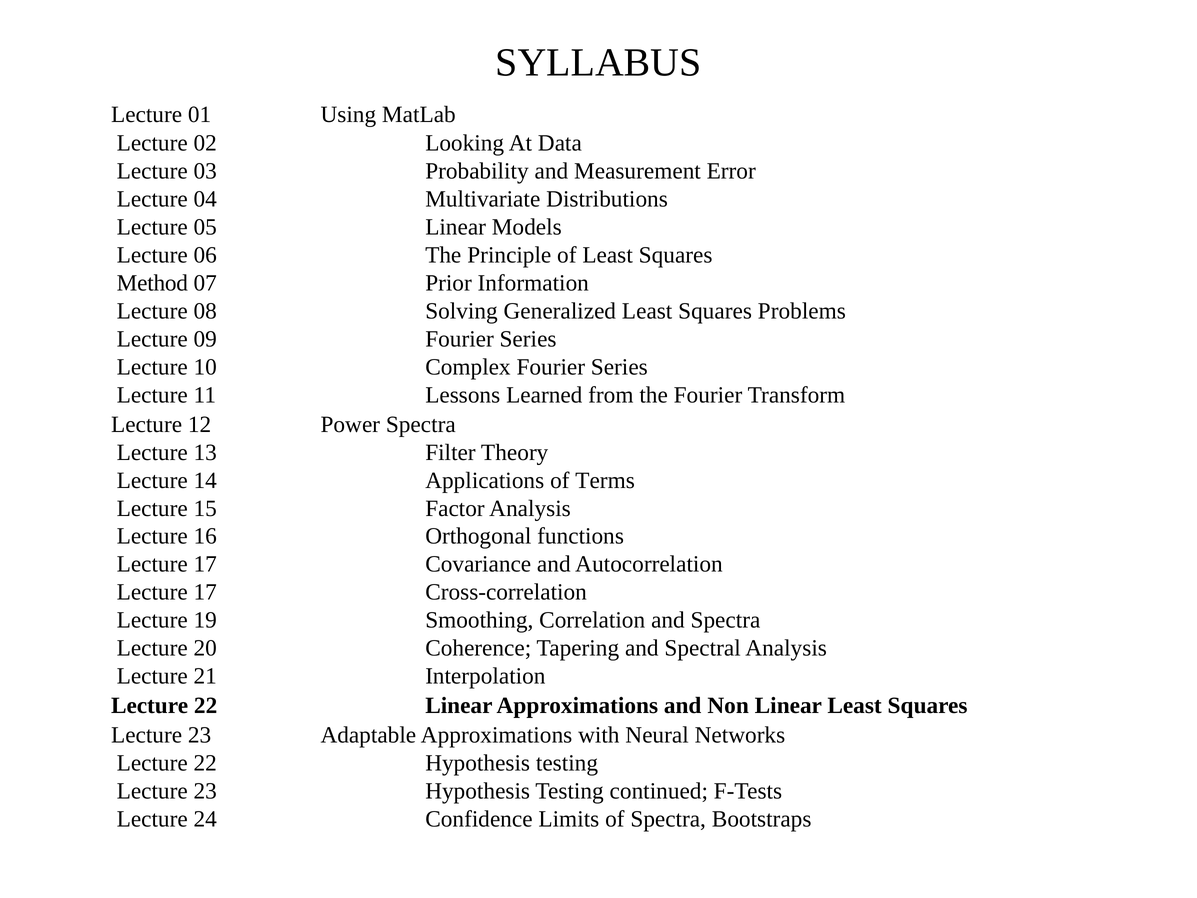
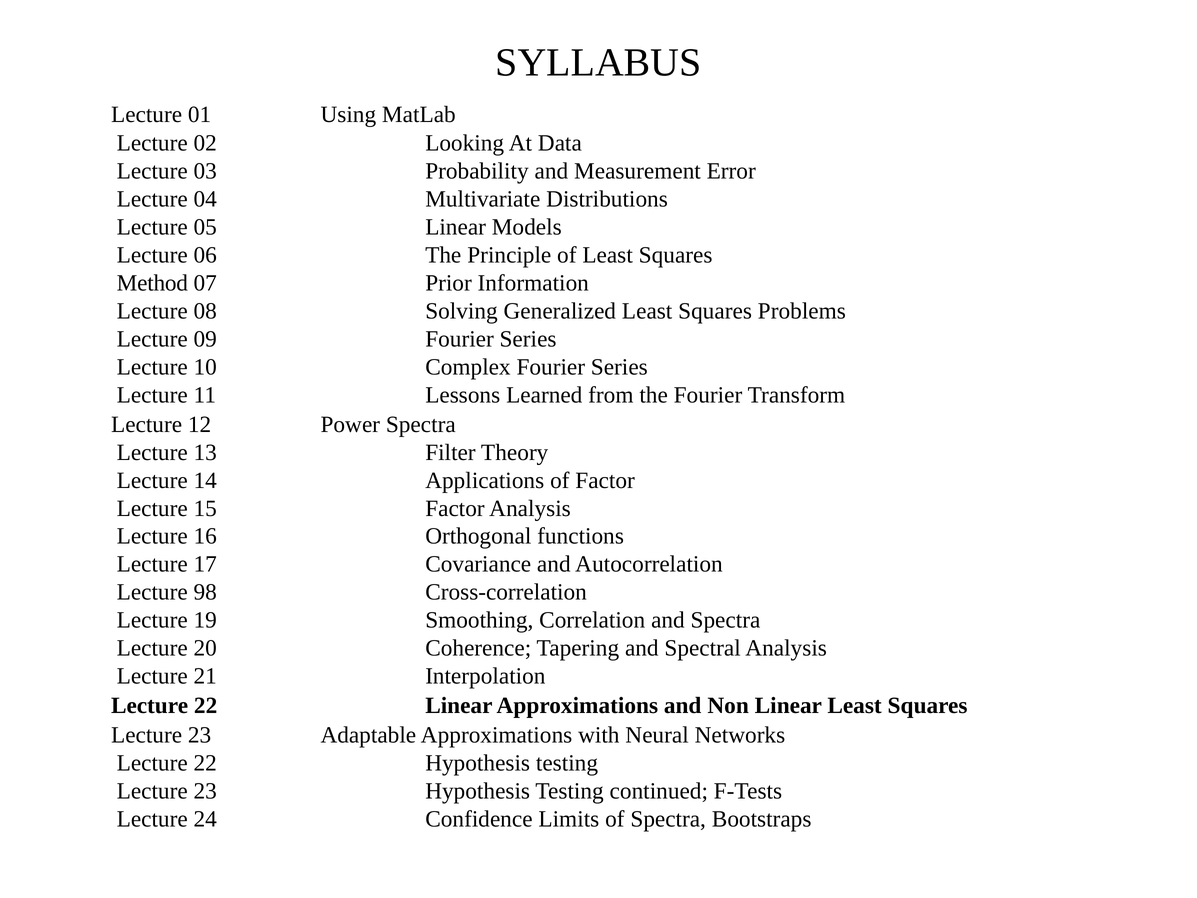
of Terms: Terms -> Factor
17 at (205, 592): 17 -> 98
